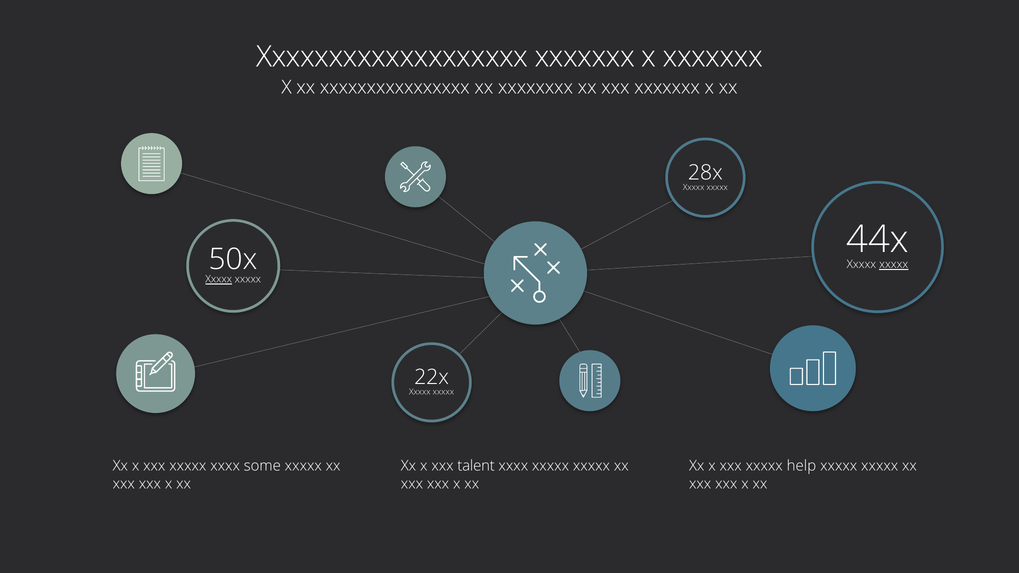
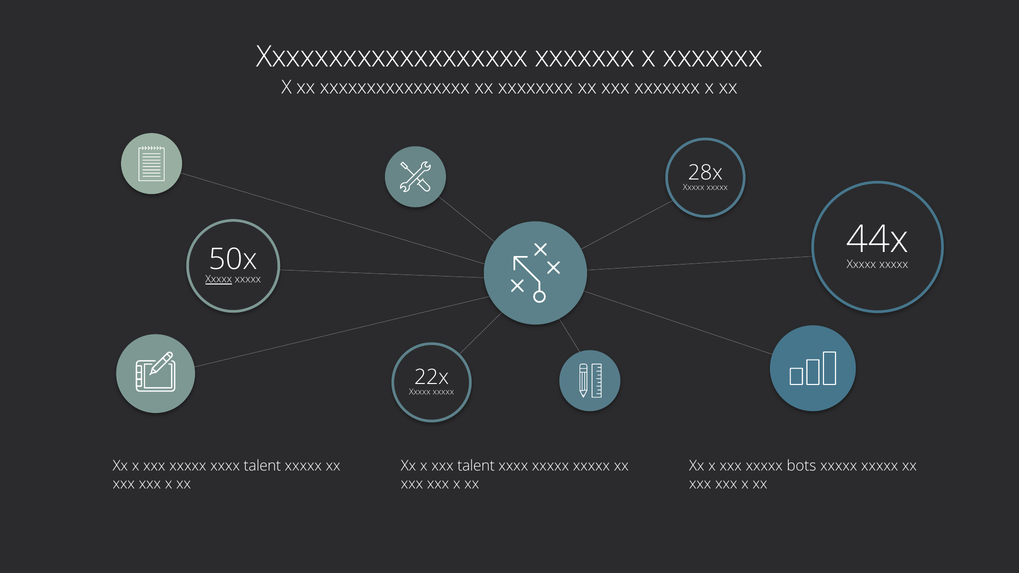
xxxxx at (894, 265) underline: present -> none
xxxx some: some -> talent
help: help -> bots
